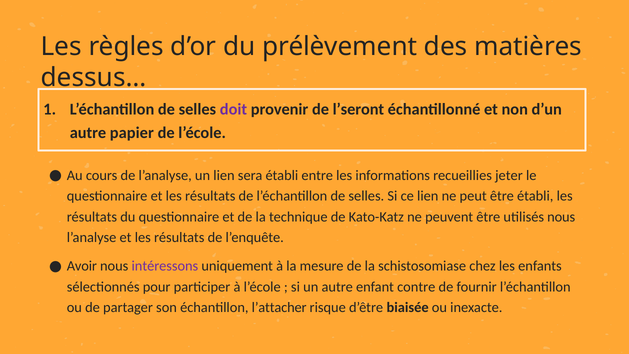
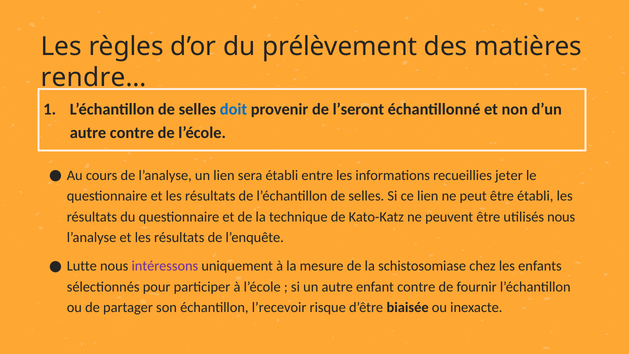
dessus…: dessus… -> rendre…
doit colour: purple -> blue
autre papier: papier -> contre
Avoir: Avoir -> Lutte
l’attacher: l’attacher -> l’recevoir
